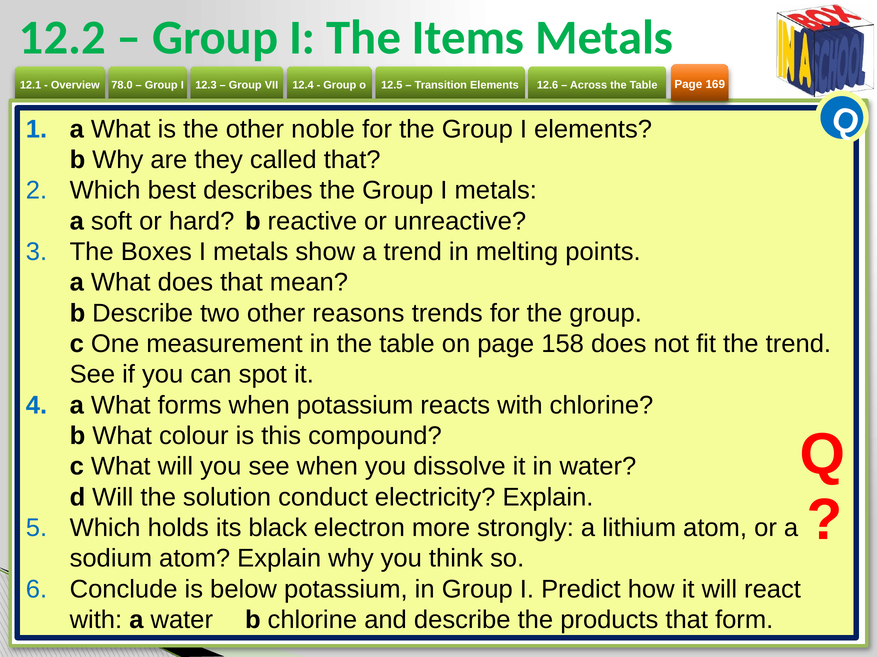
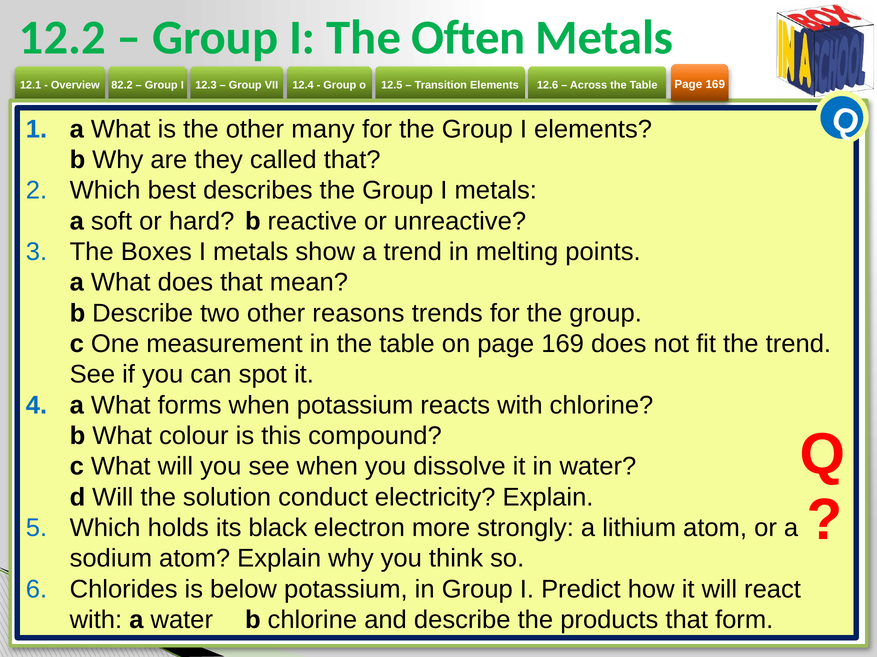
Items: Items -> Often
78.0: 78.0 -> 82.2
noble: noble -> many
on page 158: 158 -> 169
Conclude: Conclude -> Chlorides
